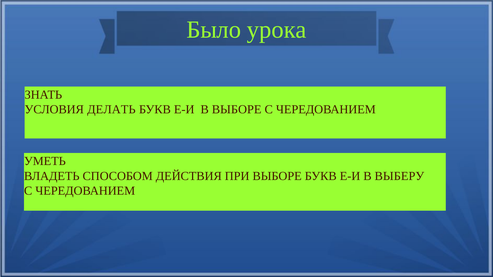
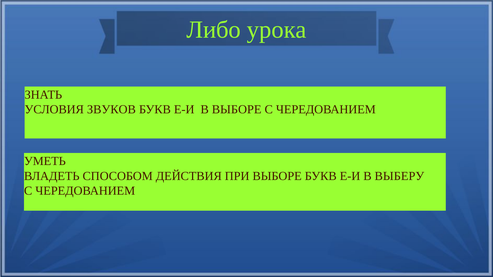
Было: Было -> Либо
ДЕЛАТЬ: ДЕЛАТЬ -> ЗВУКОВ
